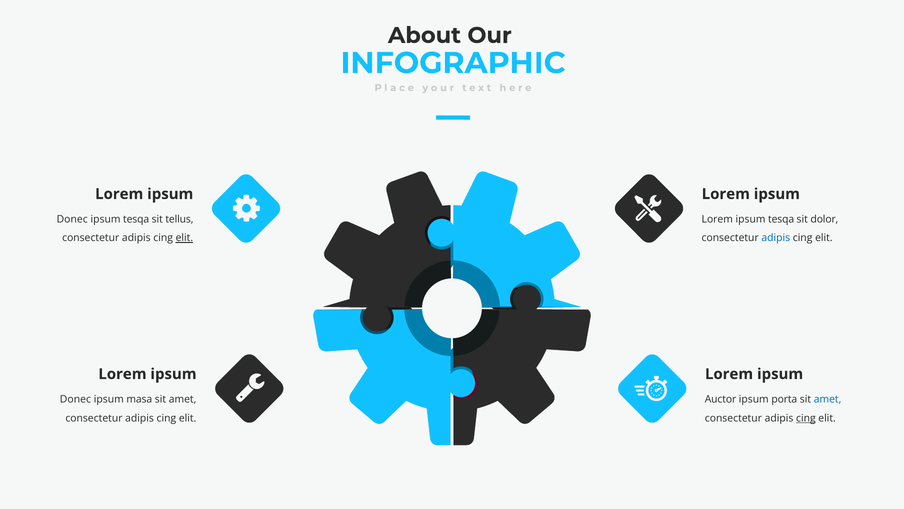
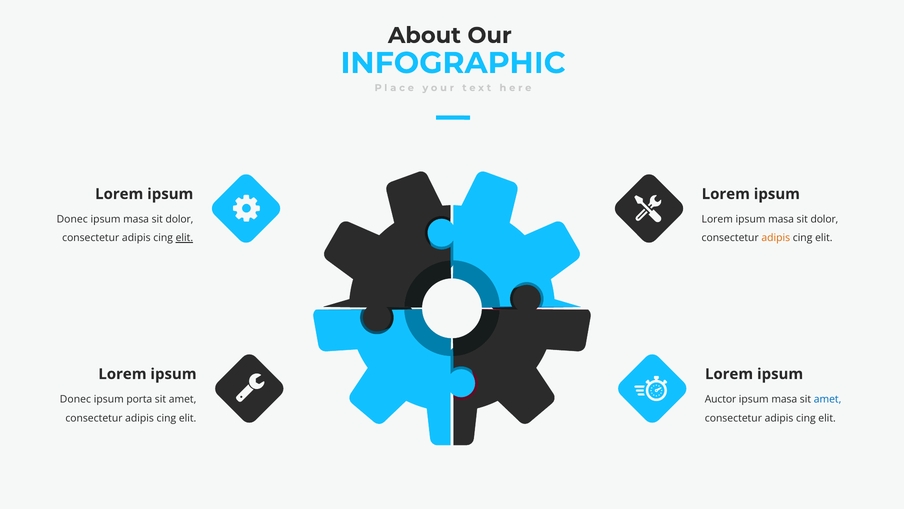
tesqa at (136, 219): tesqa -> masa
tellus at (179, 219): tellus -> dolor
Lorem ipsum tesqa: tesqa -> masa
adipis at (776, 238) colour: blue -> orange
masa: masa -> porta
porta at (784, 399): porta -> masa
cing at (806, 418) underline: present -> none
